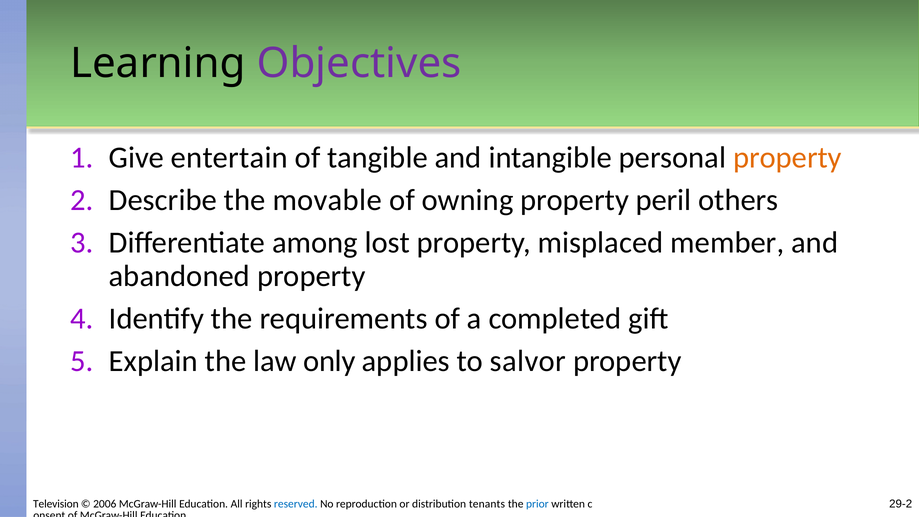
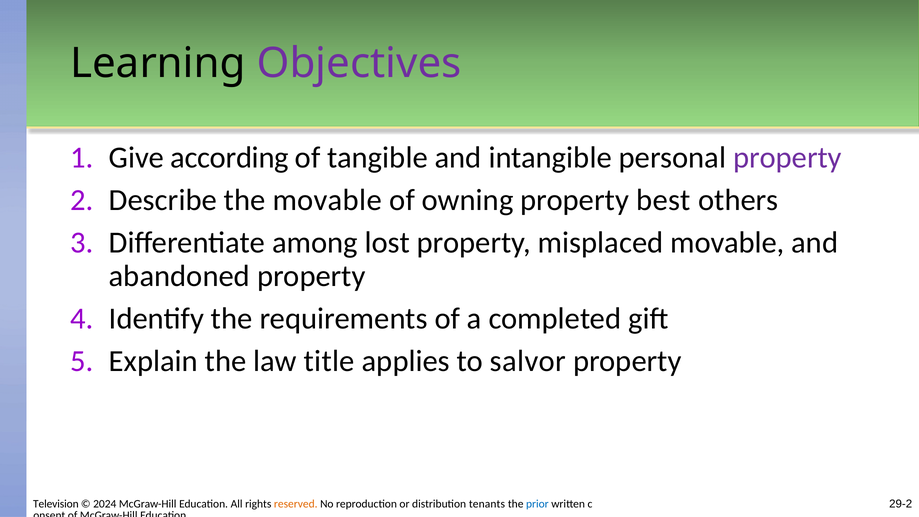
entertain: entertain -> according
property at (787, 157) colour: orange -> purple
peril: peril -> best
misplaced member: member -> movable
only: only -> title
2006: 2006 -> 2024
reserved colour: blue -> orange
